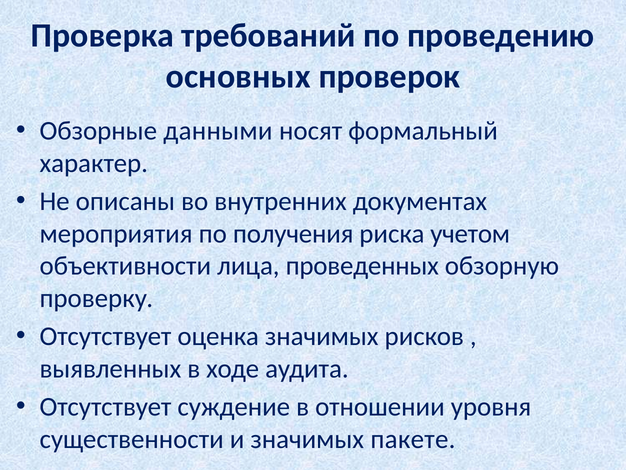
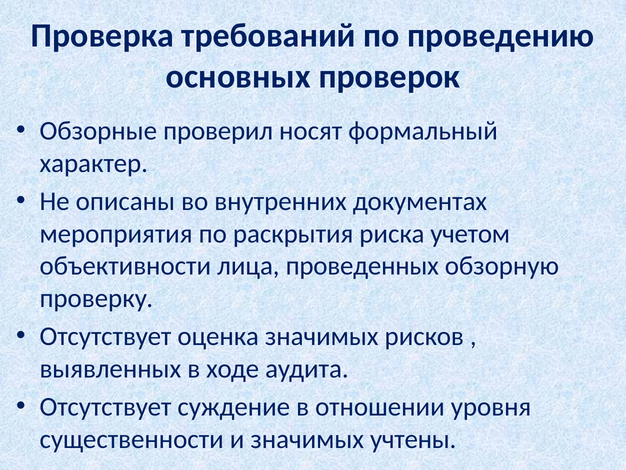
данными: данными -> проверил
получения: получения -> раскрытия
пакете: пакете -> учтены
